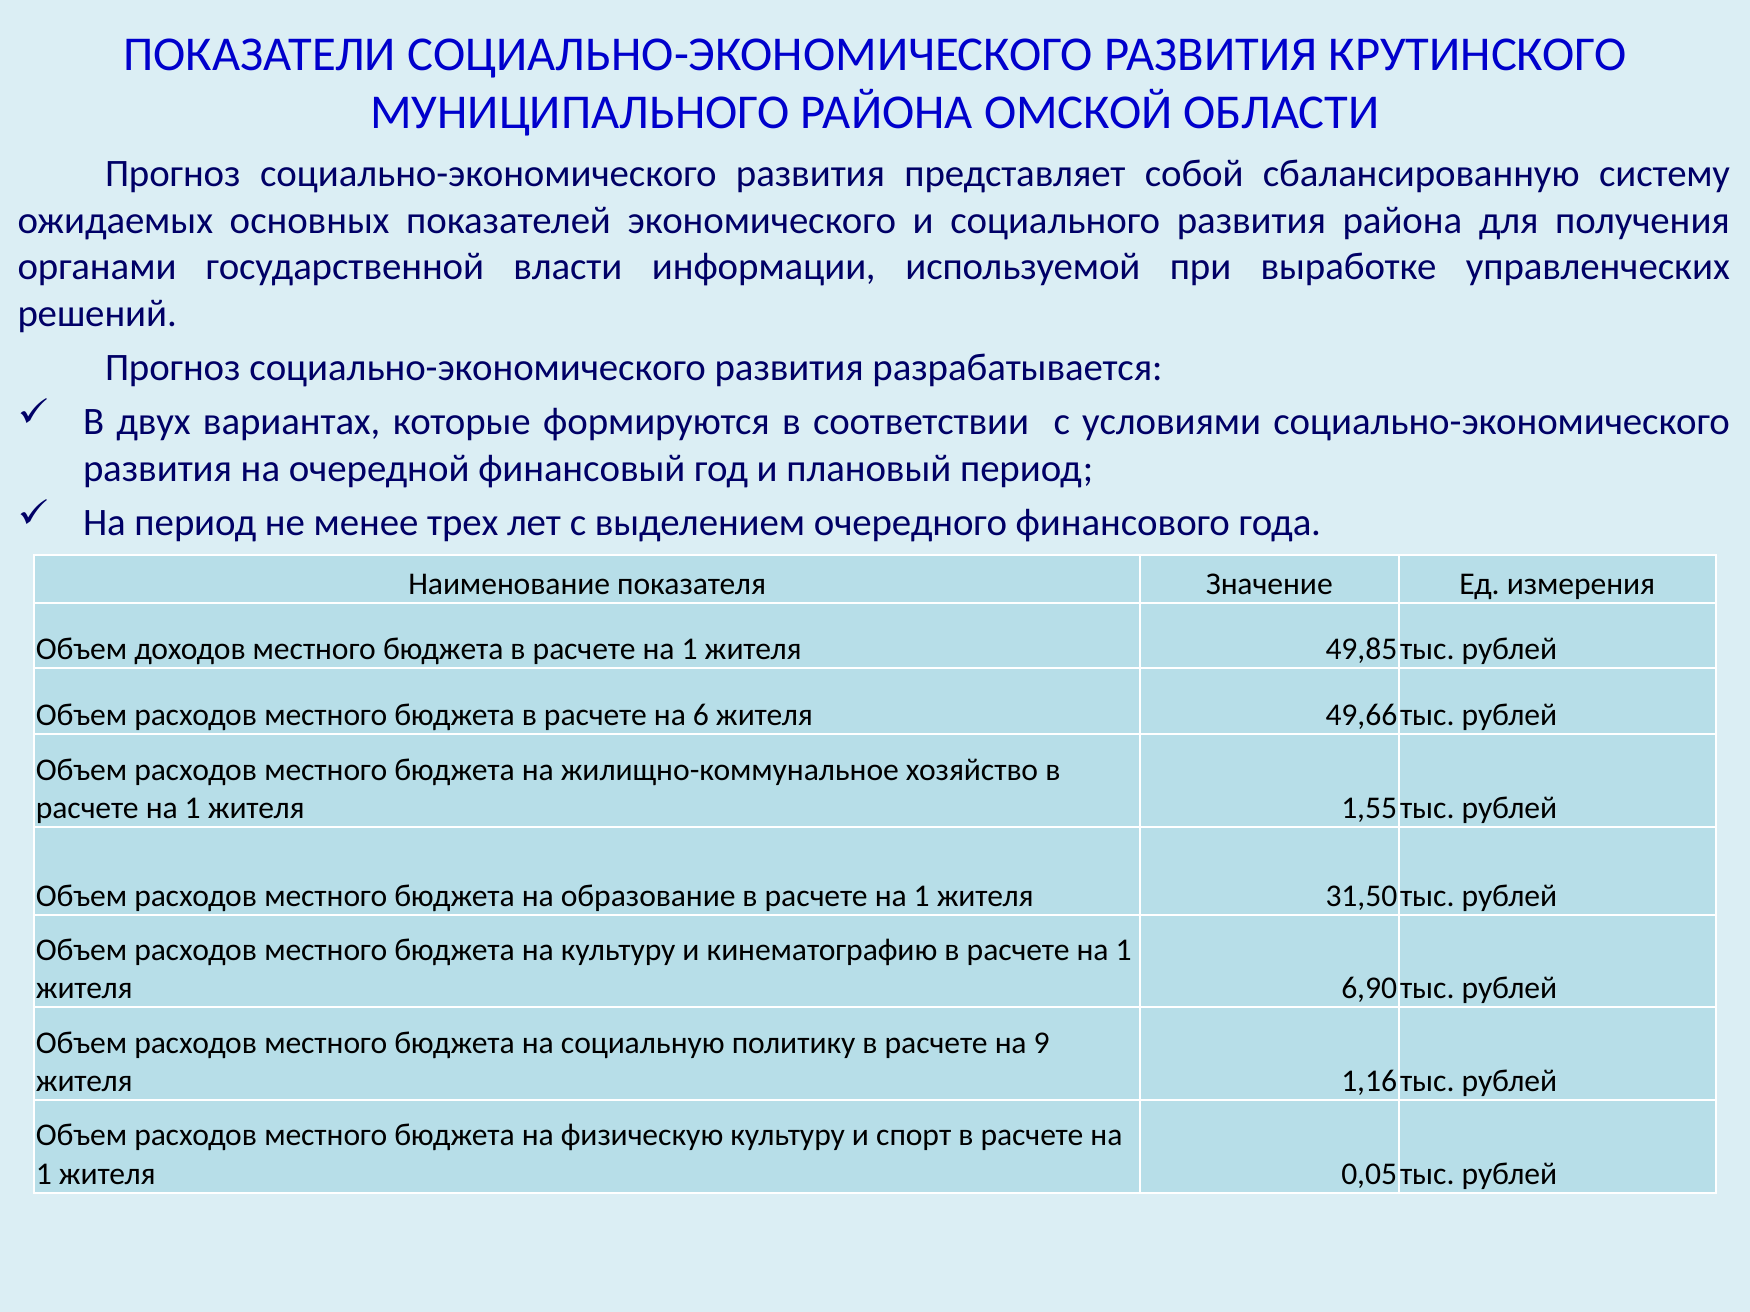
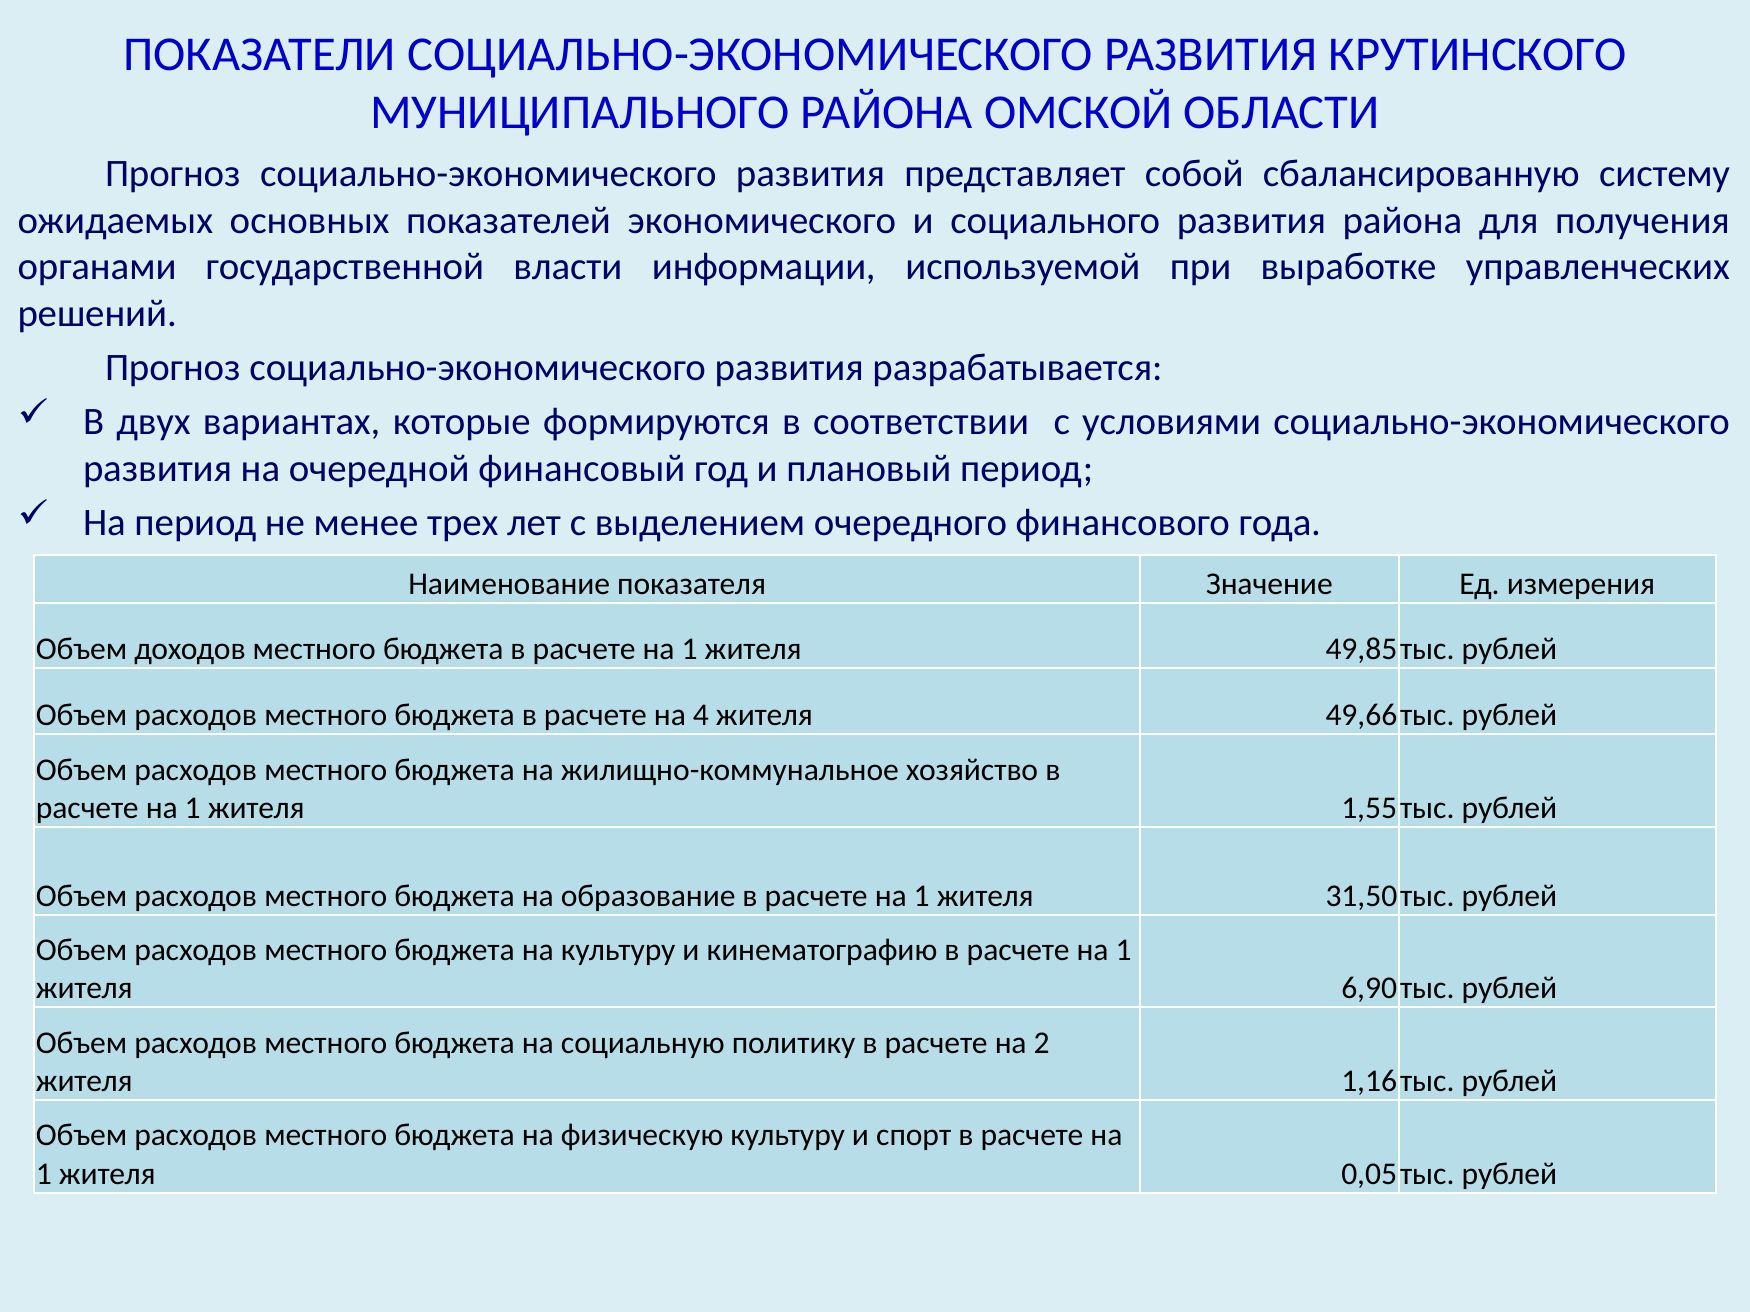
6: 6 -> 4
9: 9 -> 2
